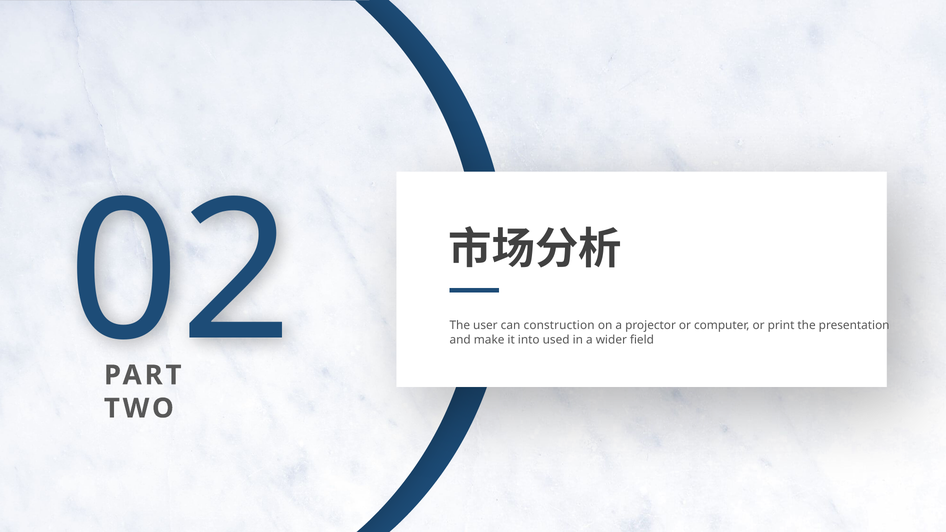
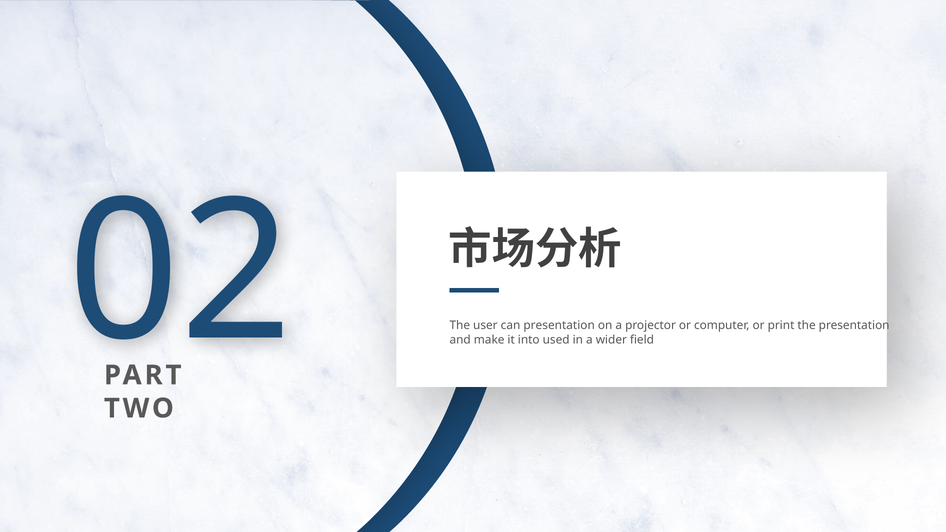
can construction: construction -> presentation
